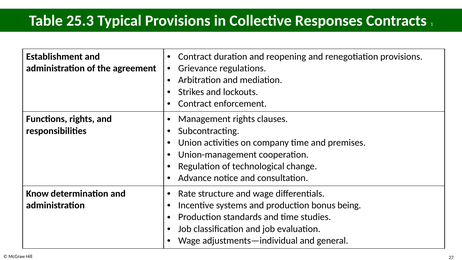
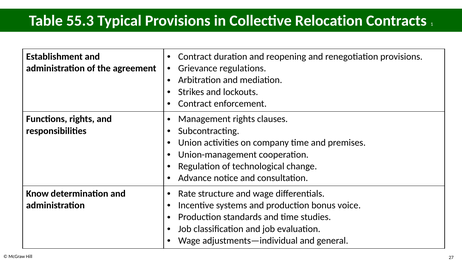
25.3: 25.3 -> 55.3
Responses: Responses -> Relocation
being: being -> voice
